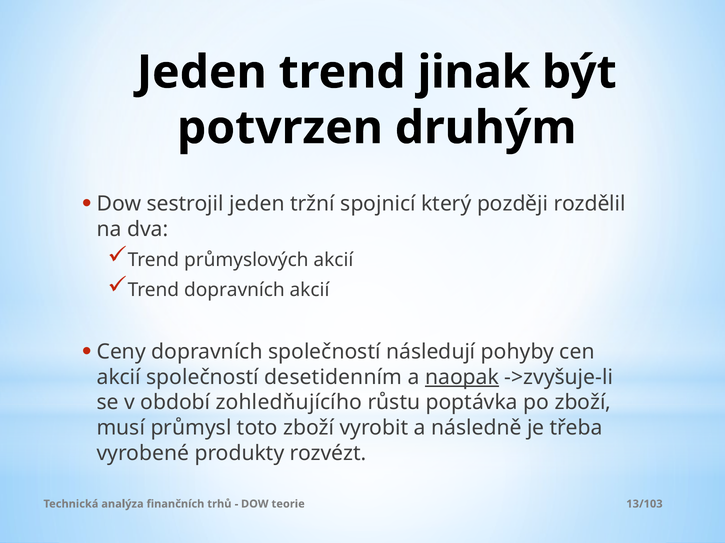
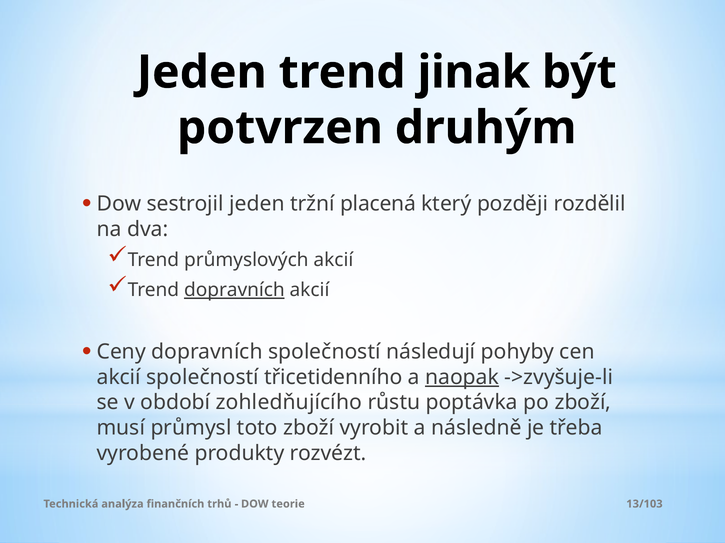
spojnicí: spojnicí -> placená
dopravních at (234, 290) underline: none -> present
desetidenním: desetidenním -> třicetidenního
